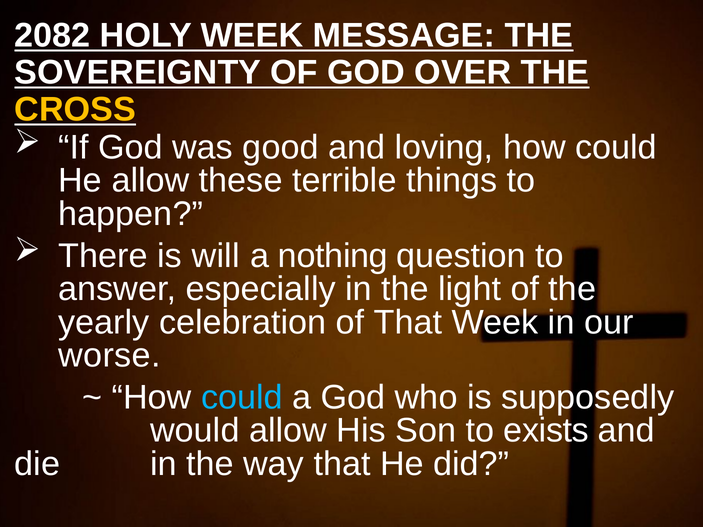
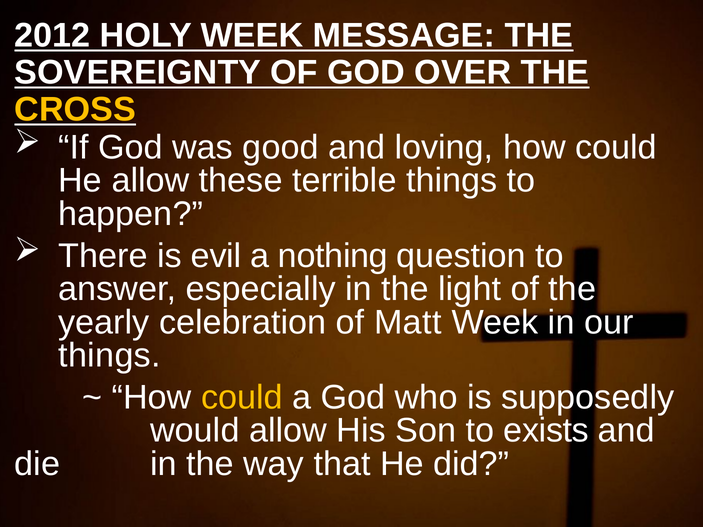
2082: 2082 -> 2012
will: will -> evil
of That: That -> Matt
worse at (110, 356): worse -> things
could at (242, 398) colour: light blue -> yellow
